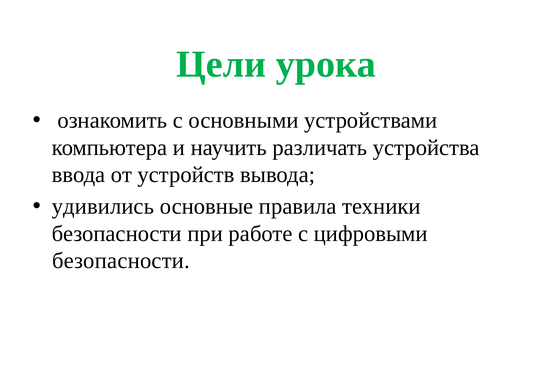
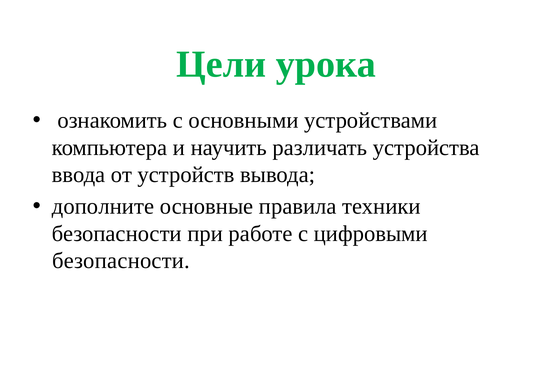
удивились: удивились -> дополните
